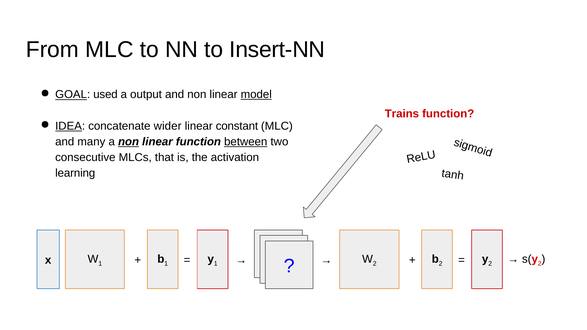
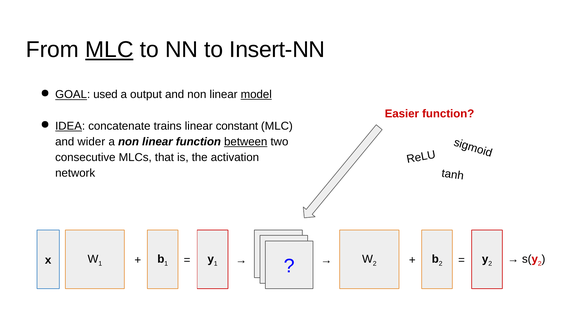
MLC at (109, 50) underline: none -> present
Trains: Trains -> Easier
wider: wider -> trains
many: many -> wider
non at (129, 142) underline: present -> none
learning: learning -> network
